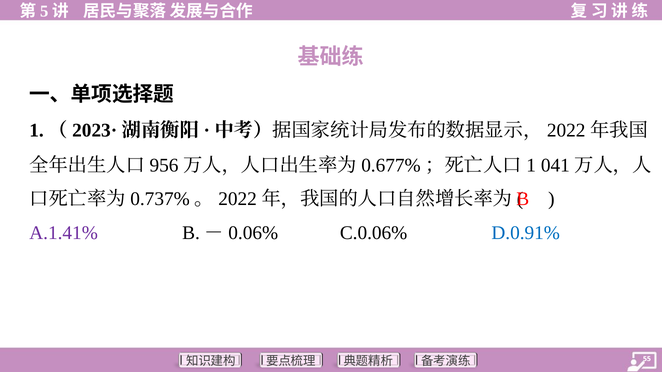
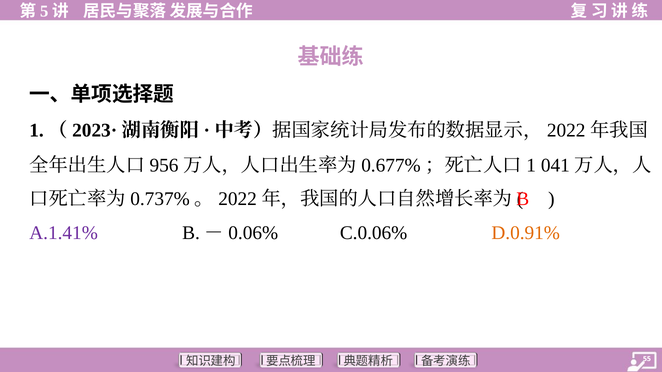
D.0.91% colour: blue -> orange
